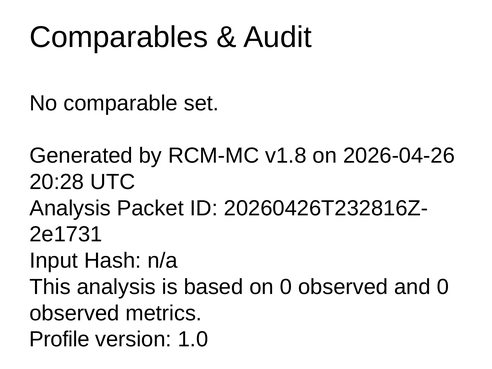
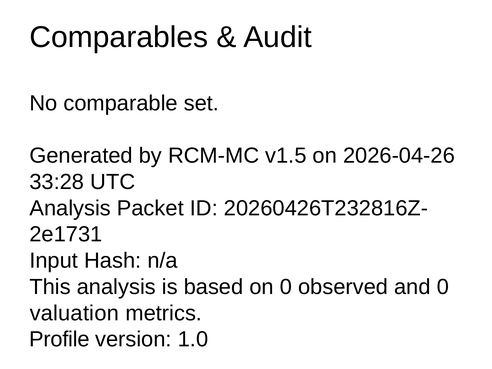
v1.8: v1.8 -> v1.5
20:28: 20:28 -> 33:28
observed at (74, 313): observed -> valuation
